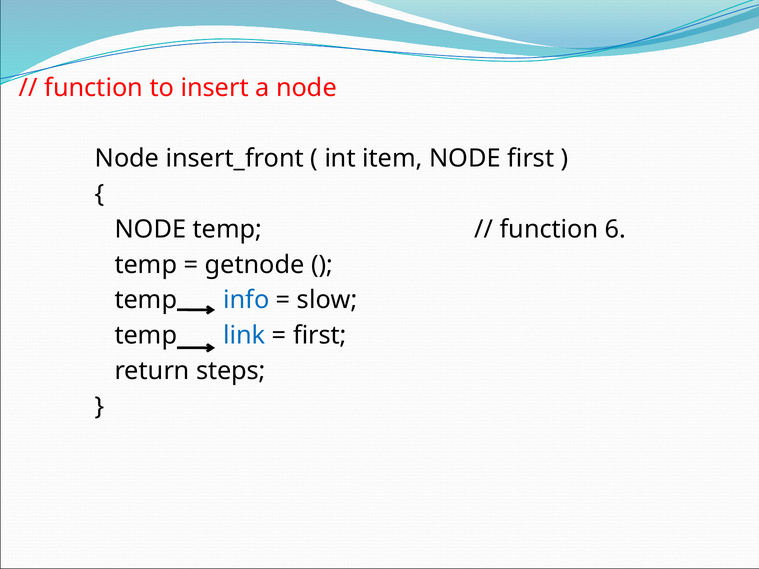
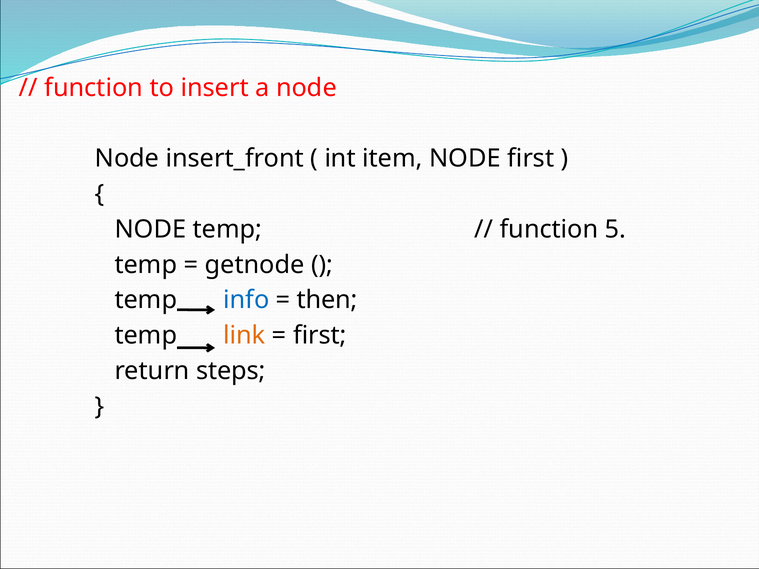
6: 6 -> 5
slow: slow -> then
link colour: blue -> orange
